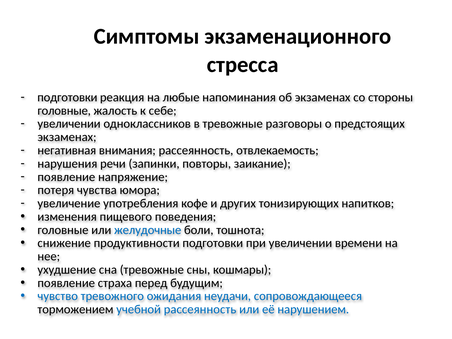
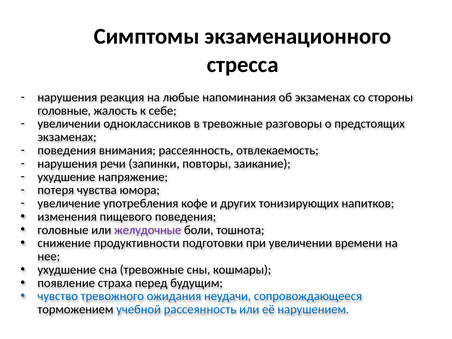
подготовки at (67, 97): подготовки -> нарушения
негативная at (67, 150): негативная -> поведения
появление at (66, 177): появление -> ухудшение
желудочные colour: blue -> purple
